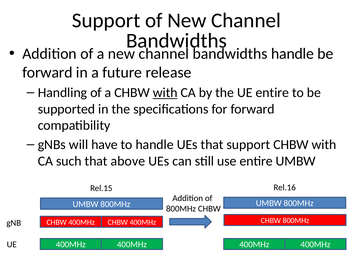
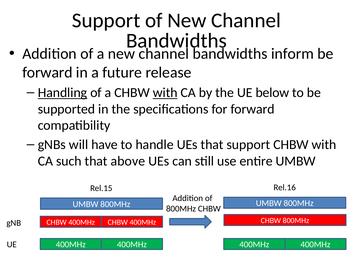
bandwidths handle: handle -> inform
Handling underline: none -> present
UE entire: entire -> below
